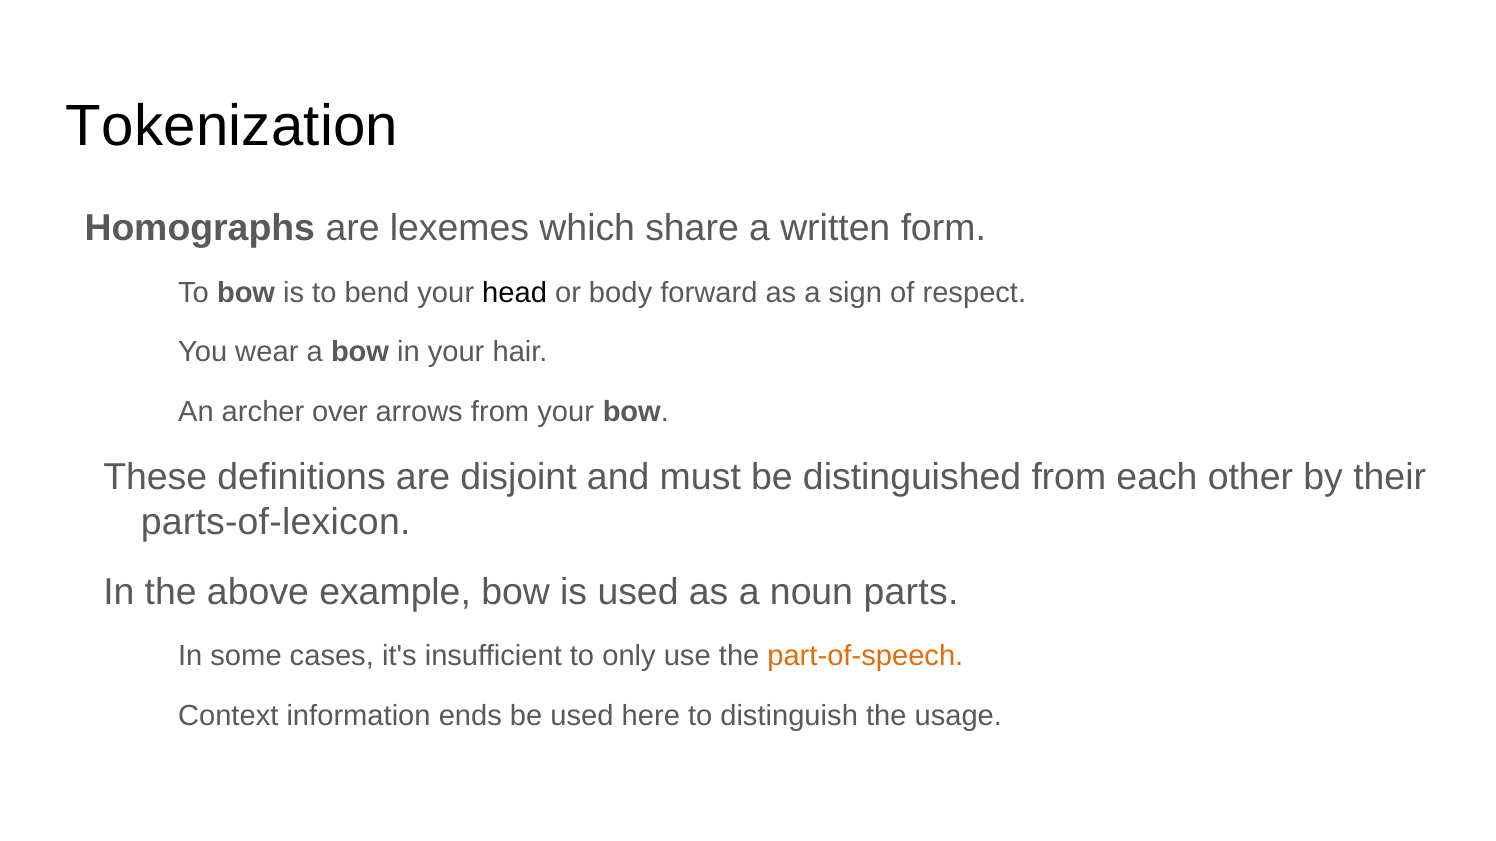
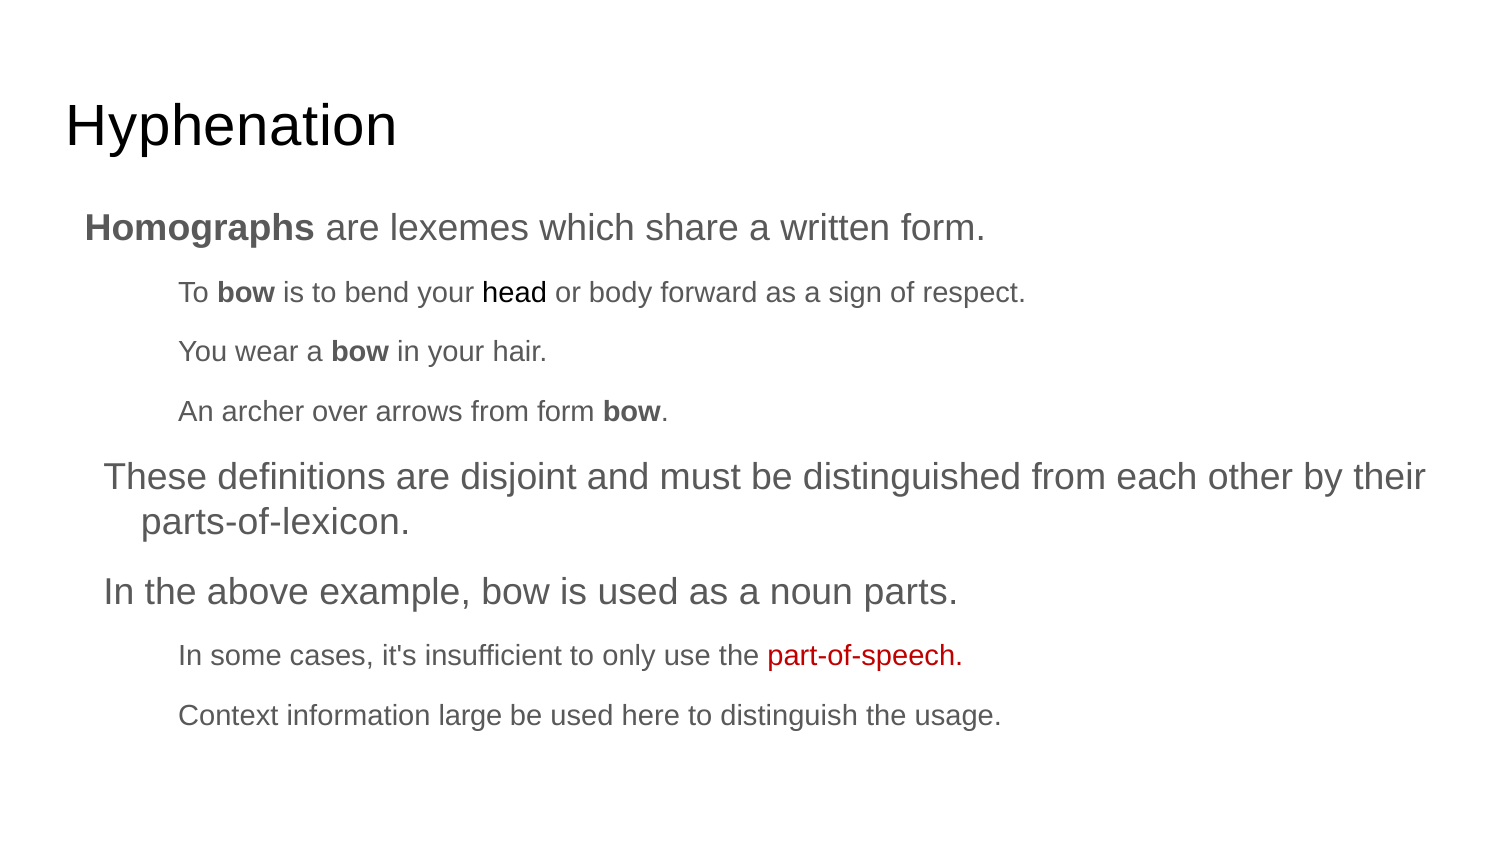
Tokenization: Tokenization -> Hyphenation
from your: your -> form
part-of-speech colour: orange -> red
ends: ends -> large
